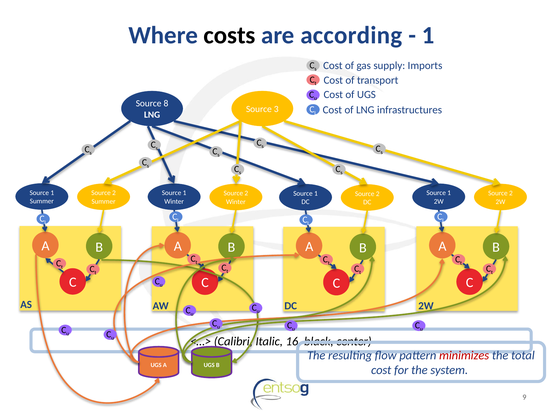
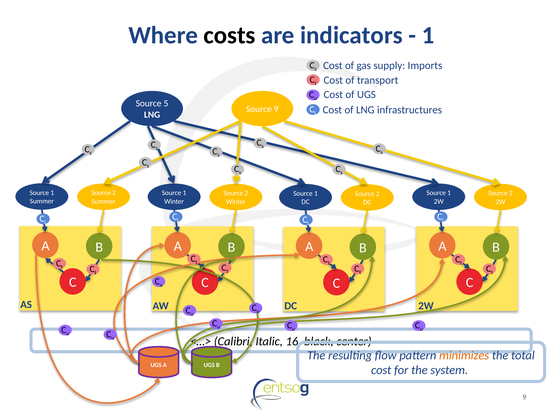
according: according -> indicators
8: 8 -> 5
Source 3: 3 -> 9
minimizes colour: red -> orange
